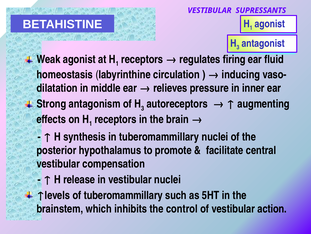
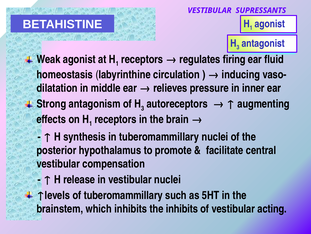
the control: control -> inhibits
action: action -> acting
